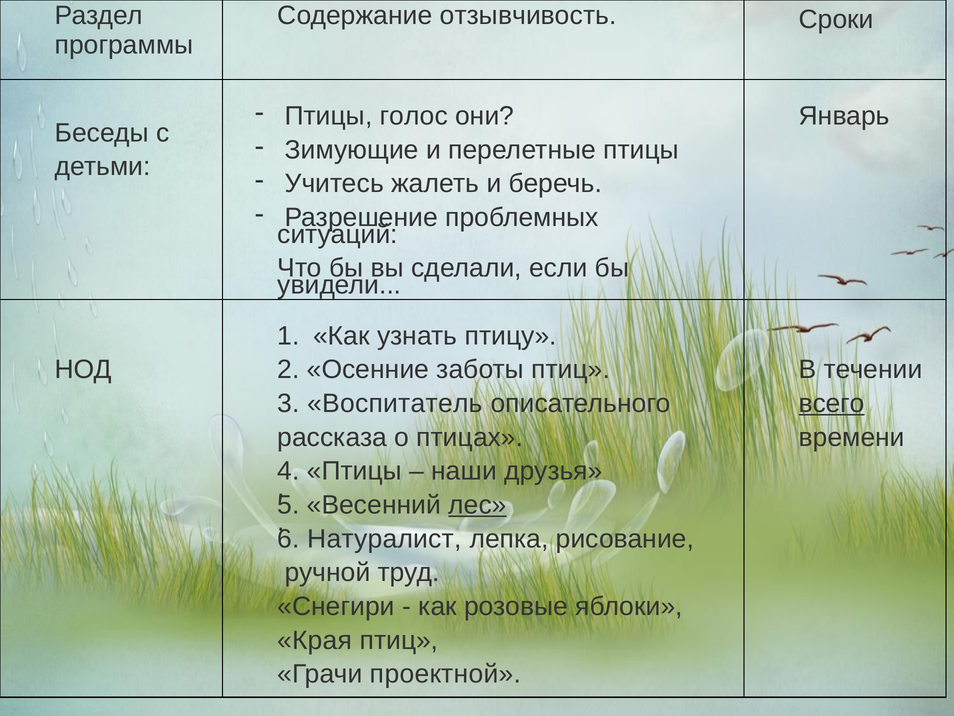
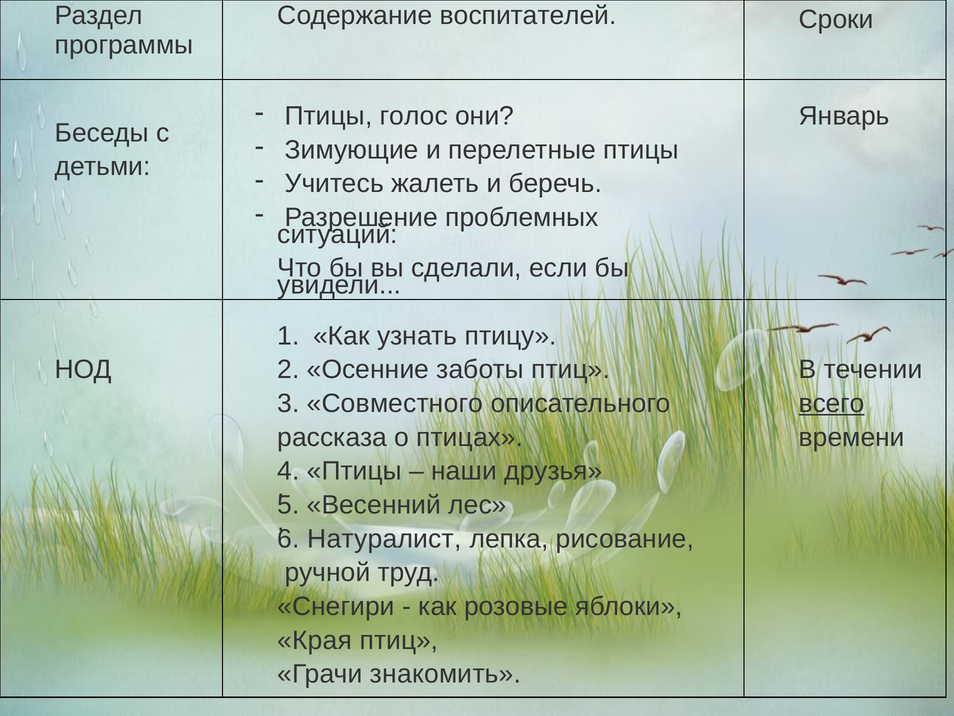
отзывчивость: отзывчивость -> воспитателей
Воспитатель: Воспитатель -> Совместного
лес underline: present -> none
проектной: проектной -> знакомить
